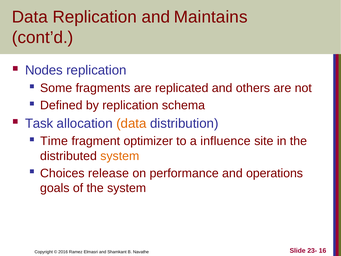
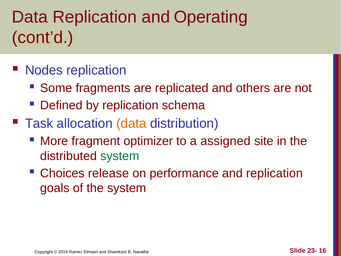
Maintains: Maintains -> Operating
Time: Time -> More
influence: influence -> assigned
system at (120, 156) colour: orange -> green
and operations: operations -> replication
